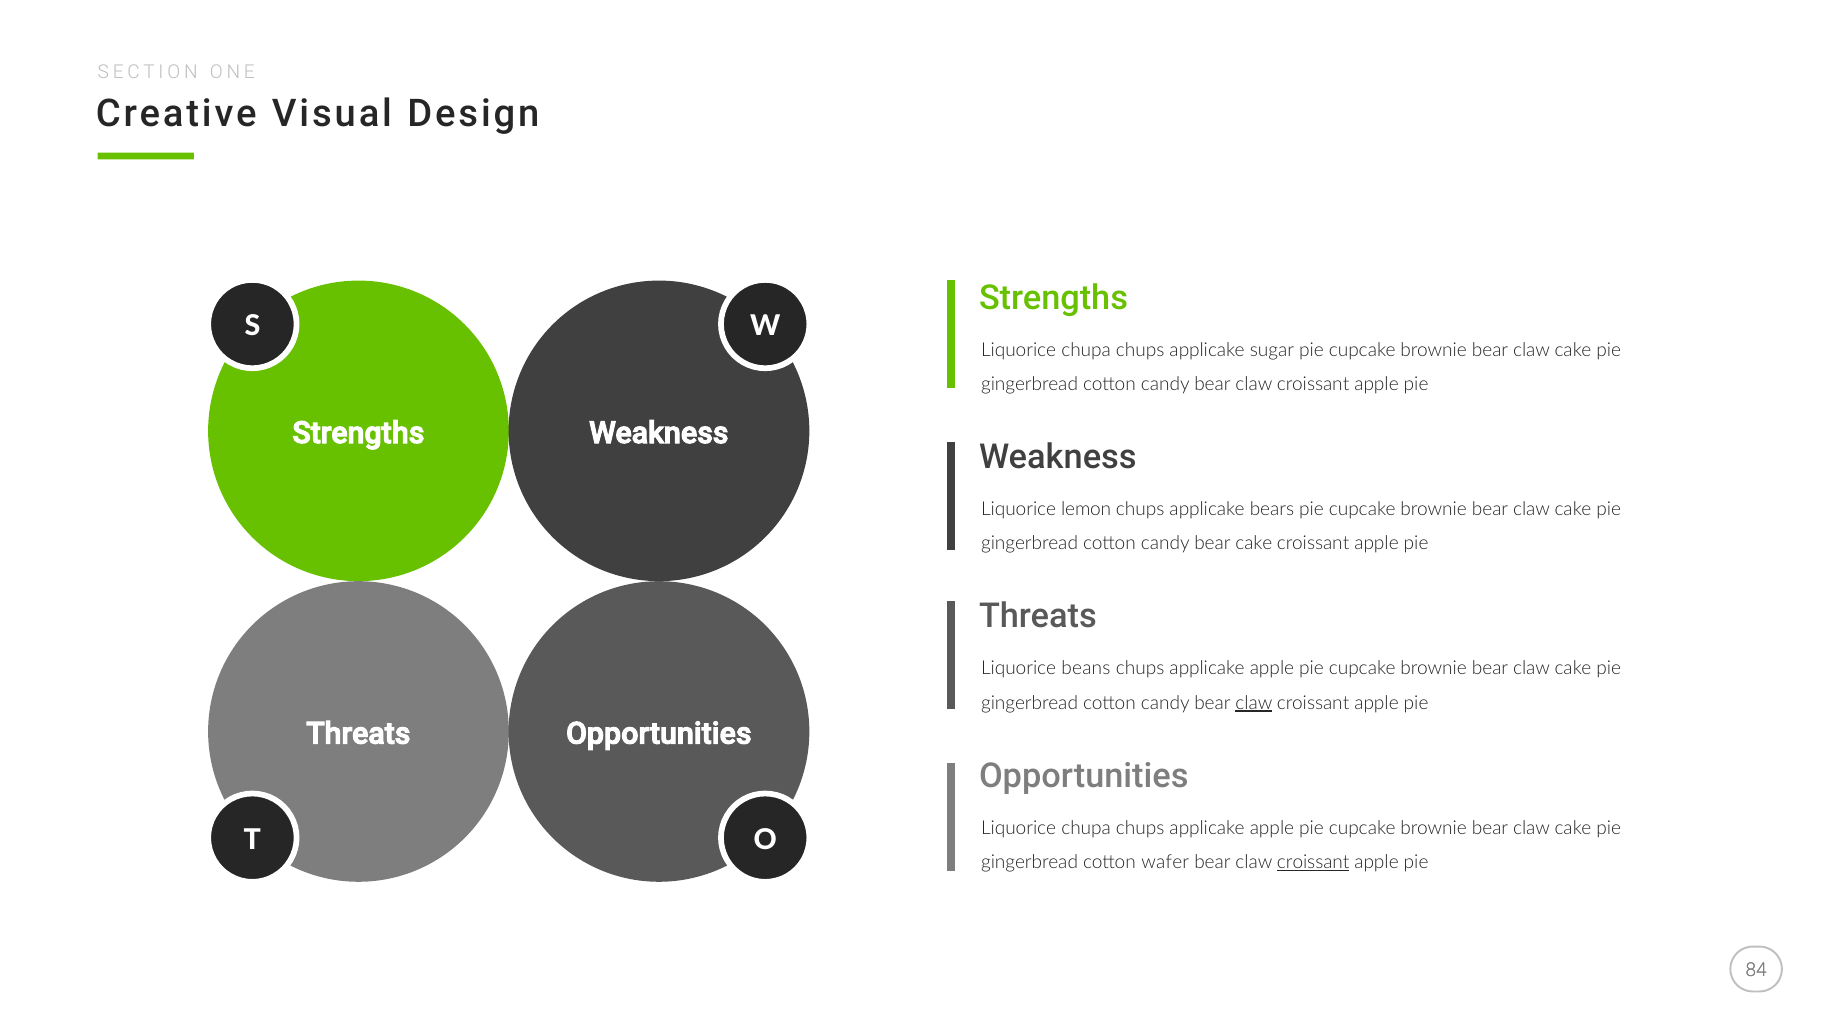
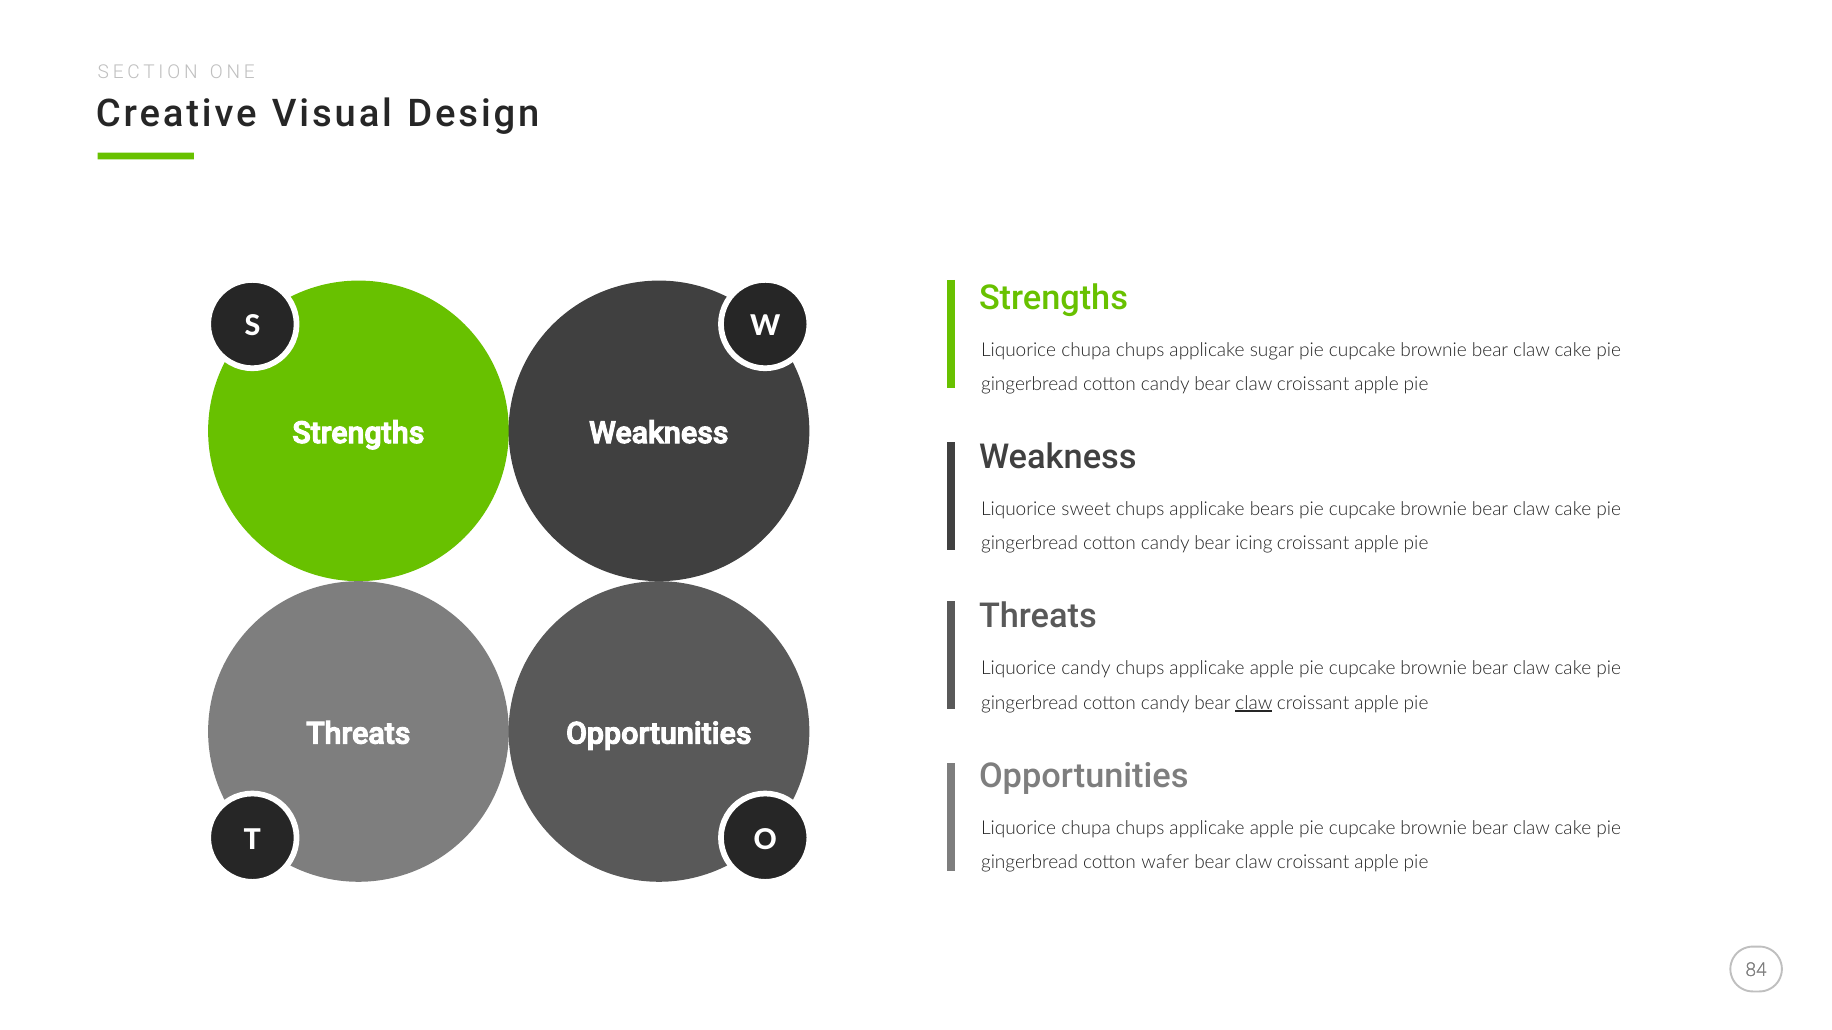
lemon: lemon -> sweet
bear cake: cake -> icing
Liquorice beans: beans -> candy
croissant at (1313, 863) underline: present -> none
